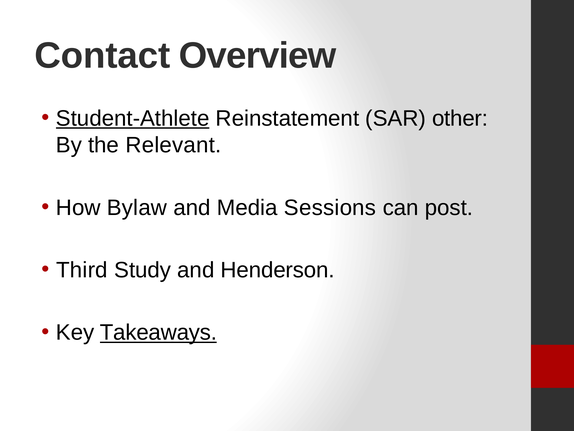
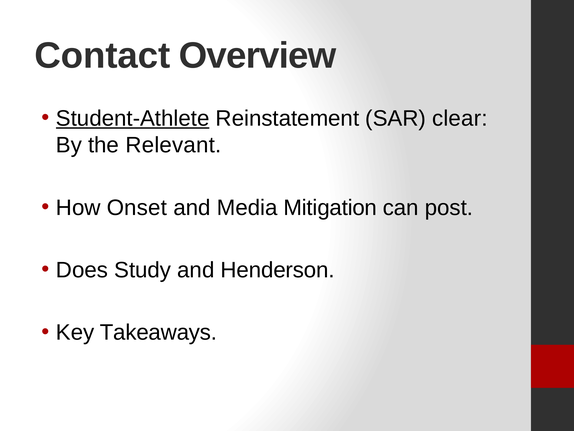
other: other -> clear
Bylaw: Bylaw -> Onset
Sessions: Sessions -> Mitigation
Third: Third -> Does
Takeaways underline: present -> none
